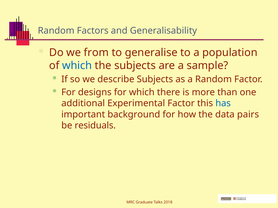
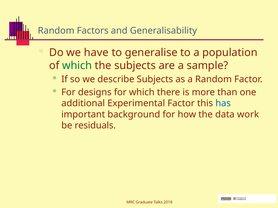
from: from -> have
which at (77, 66) colour: blue -> green
pairs: pairs -> work
